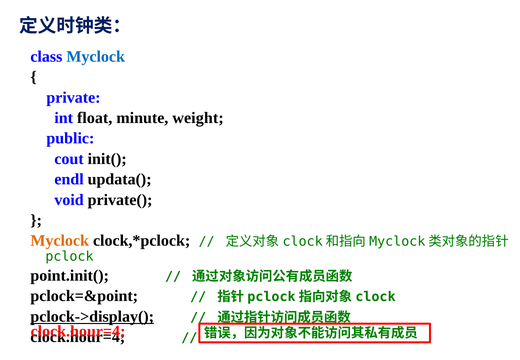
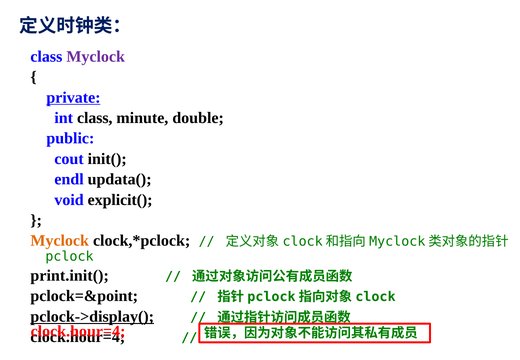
Myclock at (96, 57) colour: blue -> purple
private underline: none -> present
int float: float -> class
weight: weight -> double
private(: private( -> explicit(
point.init(: point.init( -> print.init(
